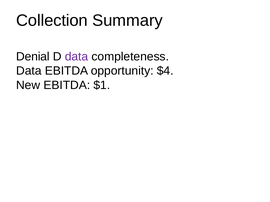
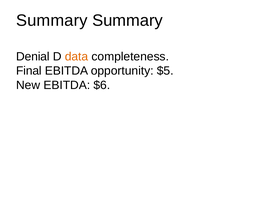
Collection at (52, 20): Collection -> Summary
data at (77, 57) colour: purple -> orange
Data at (29, 71): Data -> Final
$4: $4 -> $5
$1: $1 -> $6
